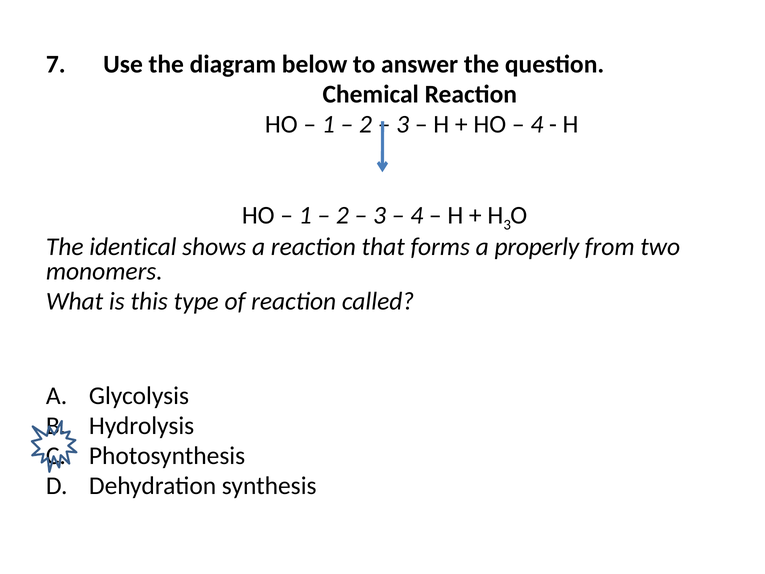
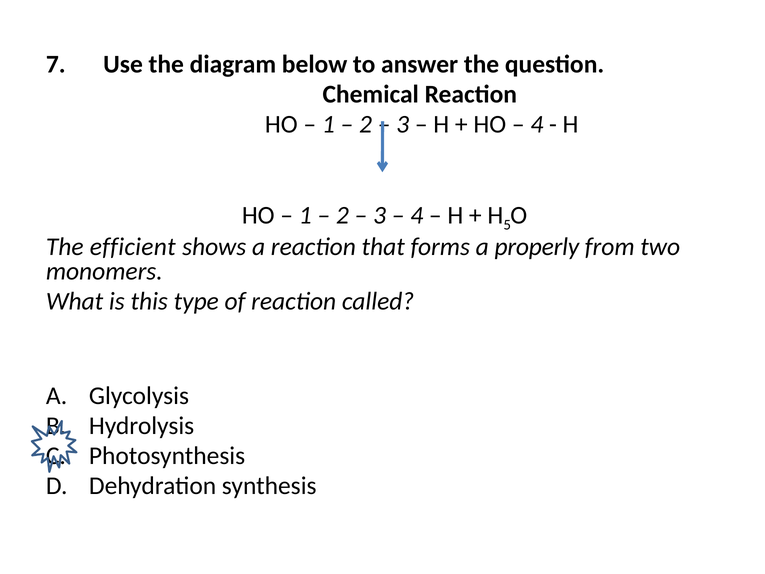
H 3: 3 -> 5
identical: identical -> efficient
